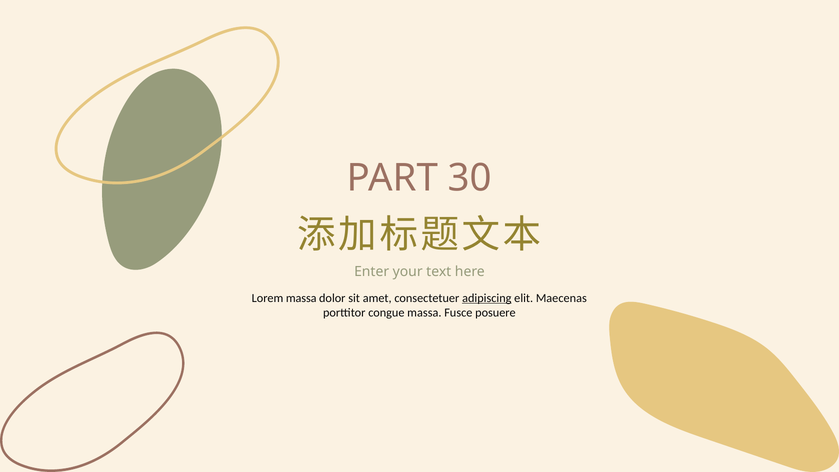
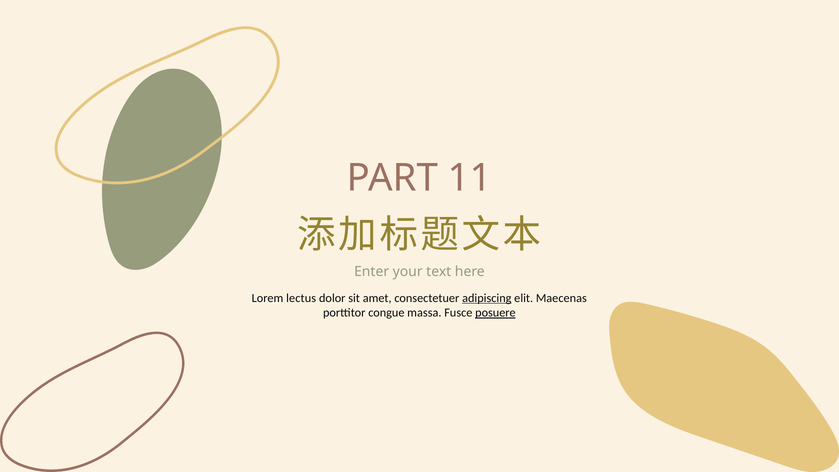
30: 30 -> 11
Lorem massa: massa -> lectus
posuere underline: none -> present
